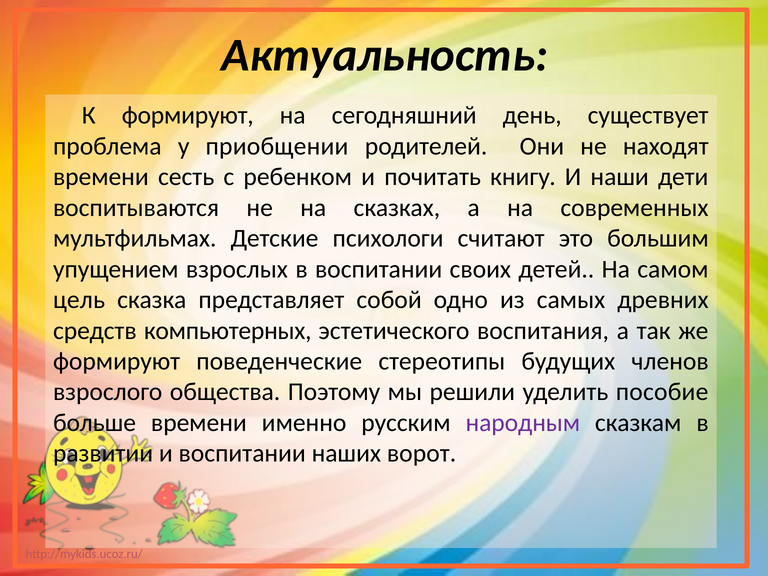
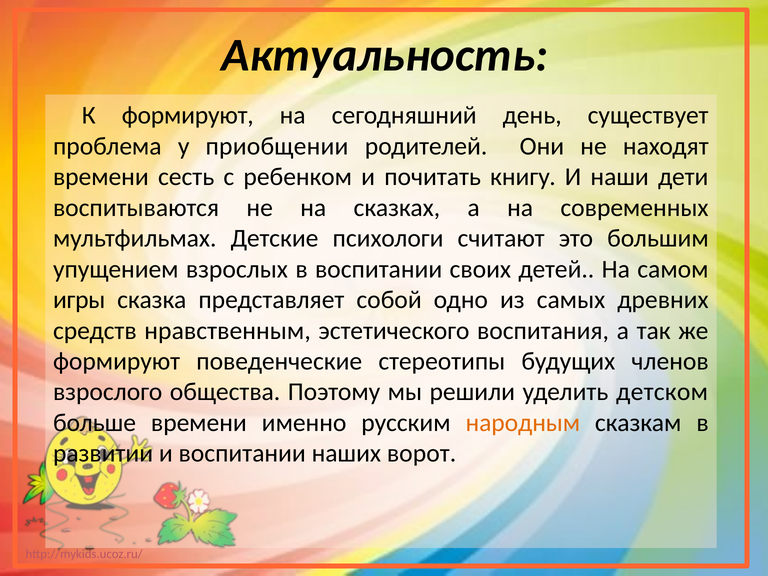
цель: цель -> игры
компьютерных: компьютерных -> нравственным
пособие: пособие -> детском
народным colour: purple -> orange
